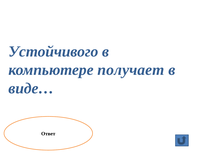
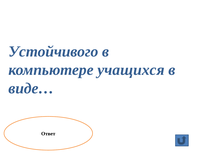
получает: получает -> учащихся
